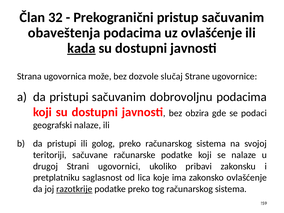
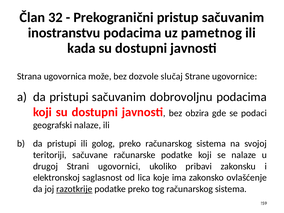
obaveštenja: obaveštenja -> inostranstvu
uz ovlašćenje: ovlašćenje -> pametnog
kada underline: present -> none
pretplatniku: pretplatniku -> elektronskoj
